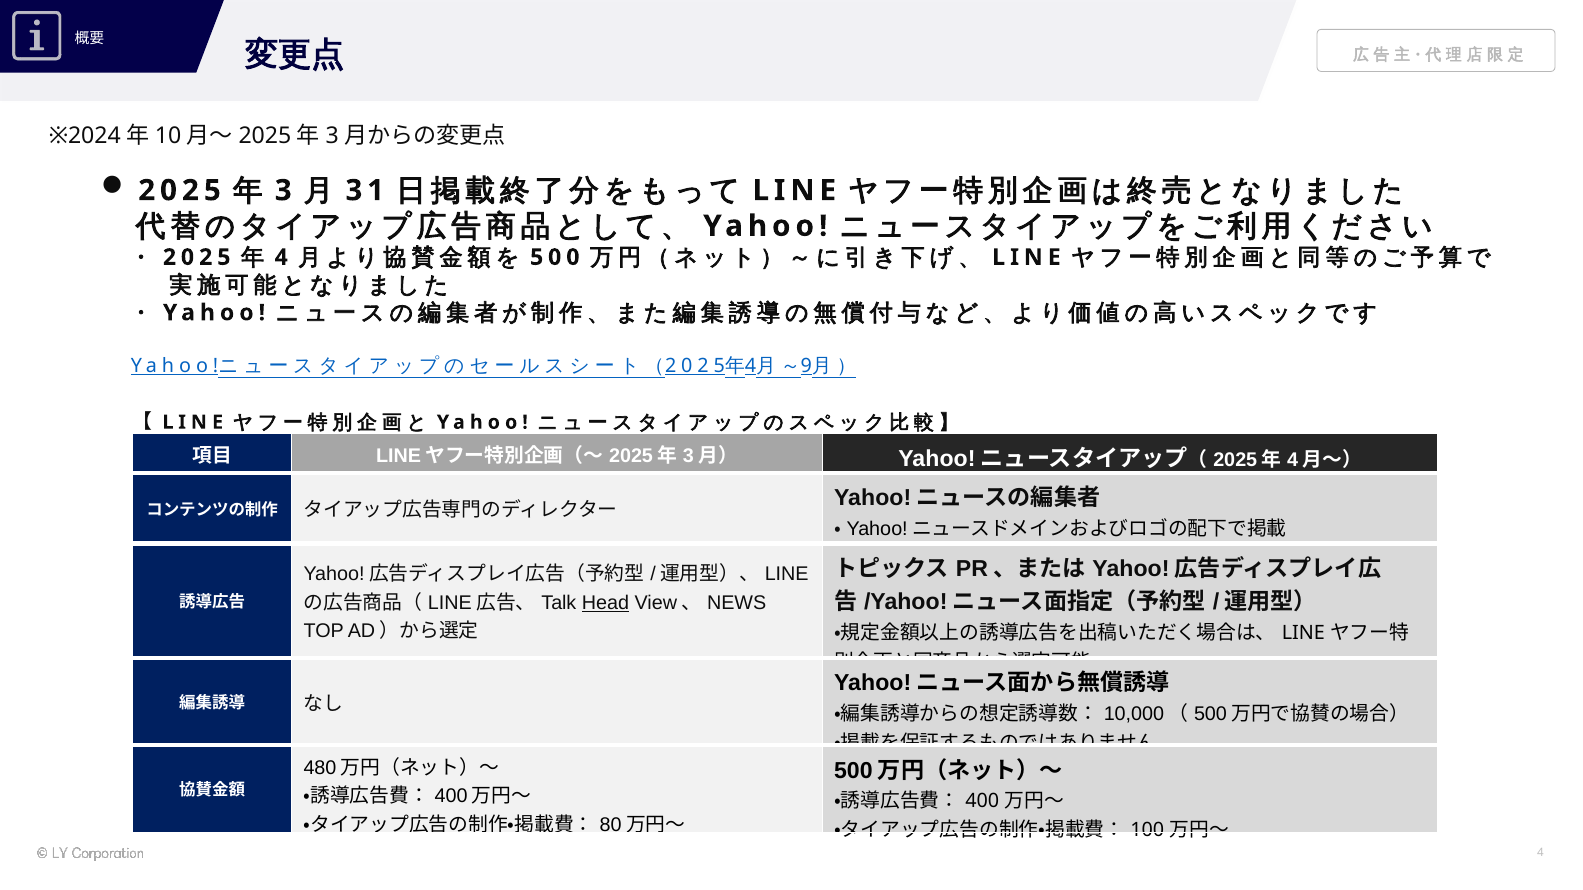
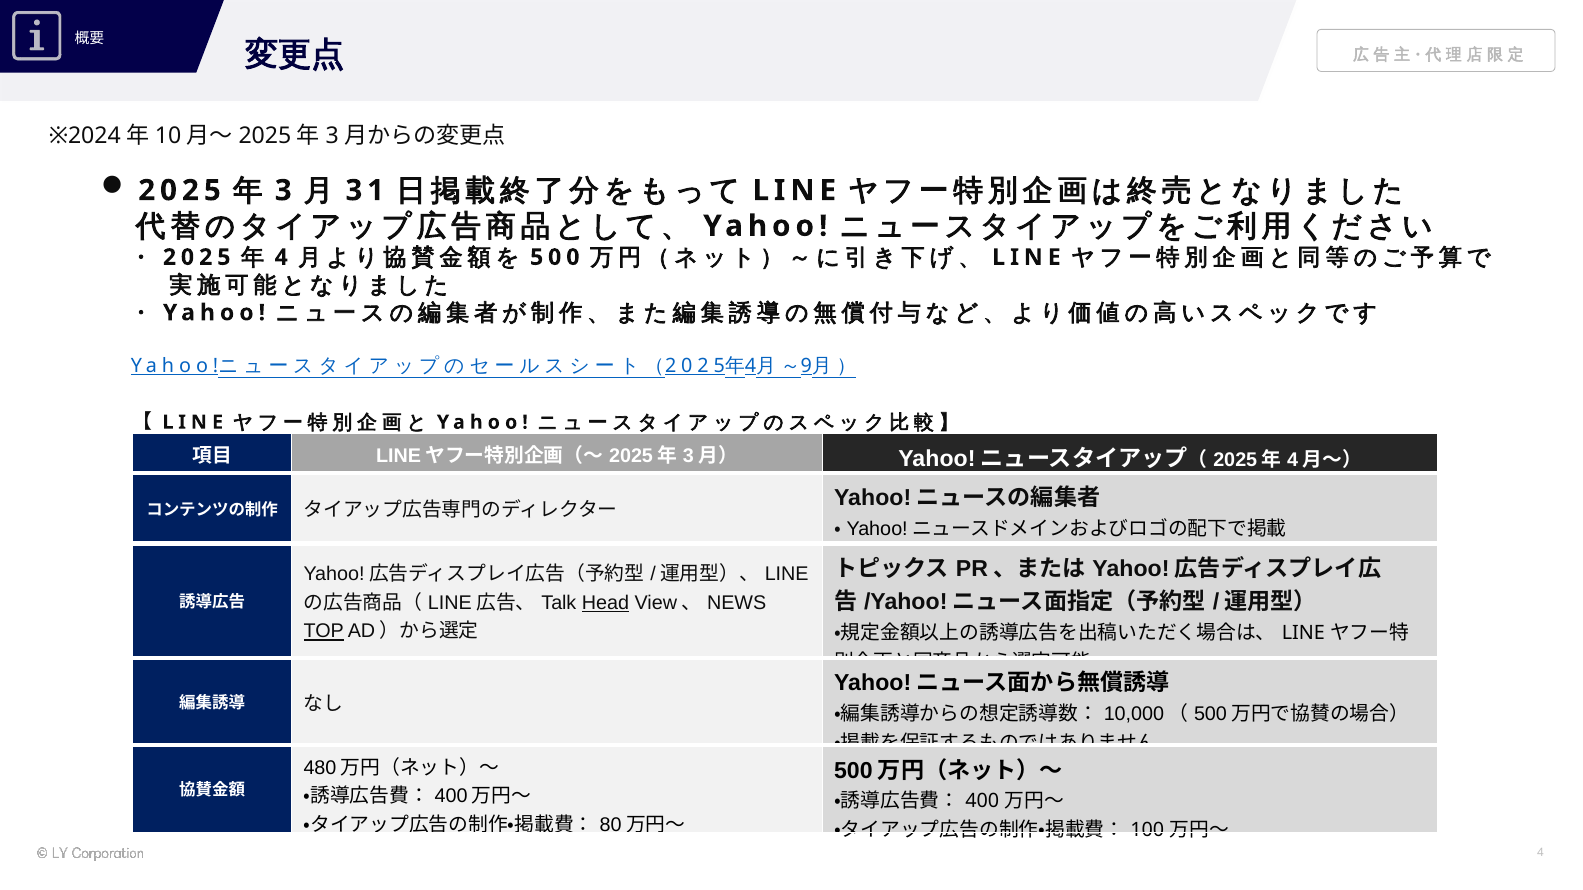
TOP underline: none -> present
